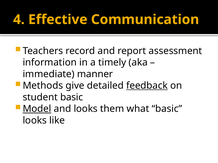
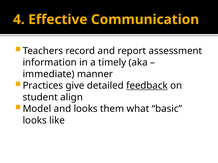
Methods: Methods -> Practices
student basic: basic -> align
Model underline: present -> none
